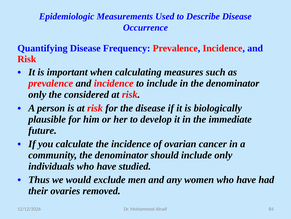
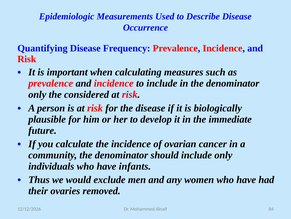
studied: studied -> infants
